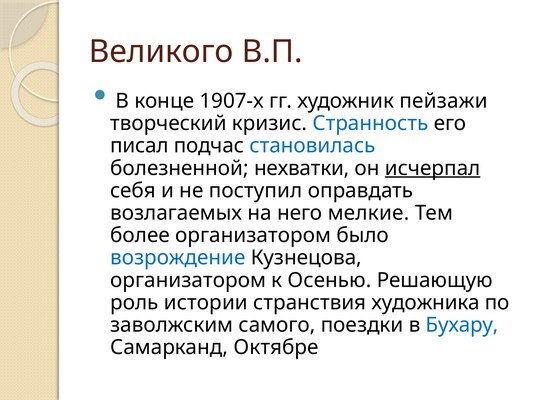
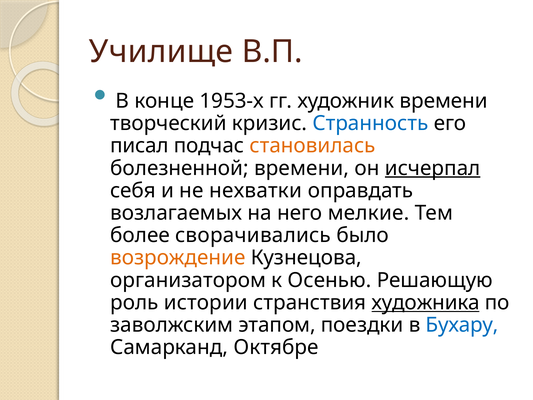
Великого: Великого -> Училище
1907-х: 1907-х -> 1953-х
художник пейзажи: пейзажи -> времени
становилась colour: blue -> orange
болезненной нехватки: нехватки -> времени
поступил: поступил -> нехватки
более организатором: организатором -> сворачивались
возрождение colour: blue -> orange
художника underline: none -> present
самого: самого -> этапом
